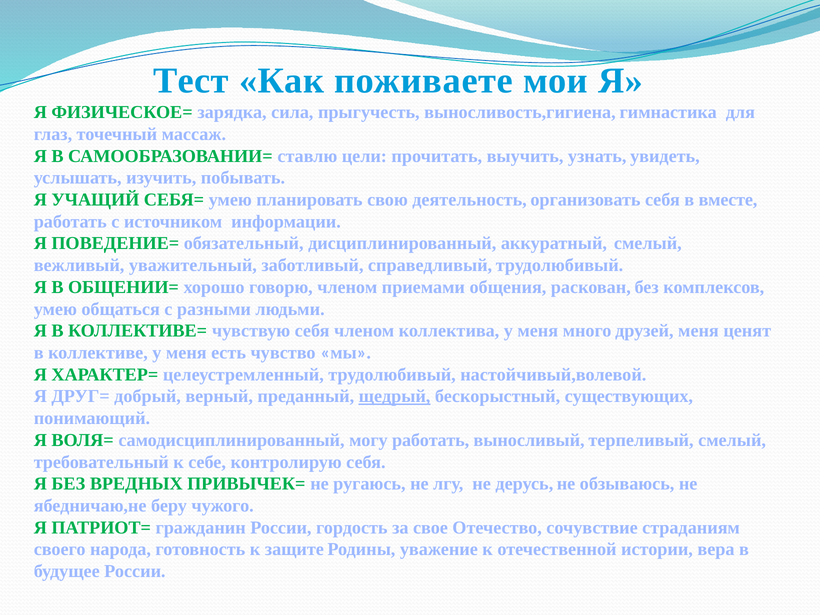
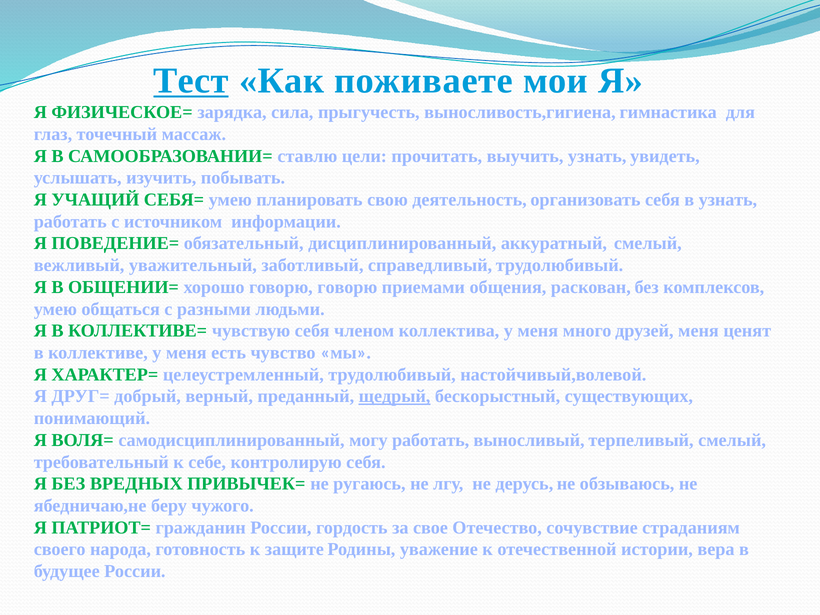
Тест underline: none -> present
в вместе: вместе -> узнать
говорю членом: членом -> говорю
